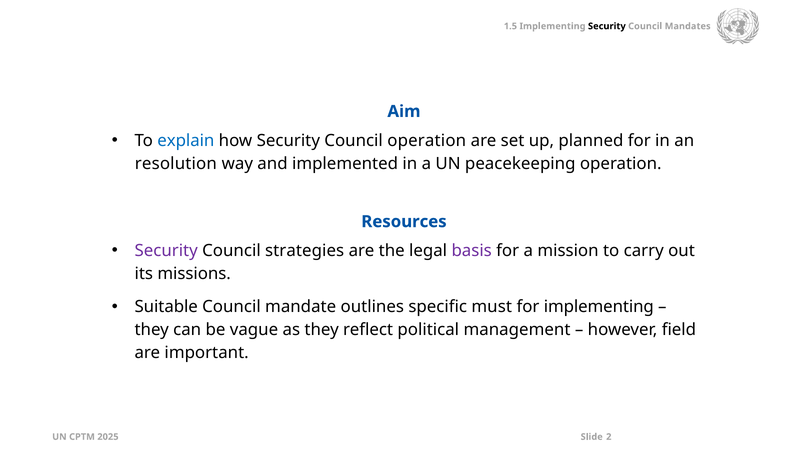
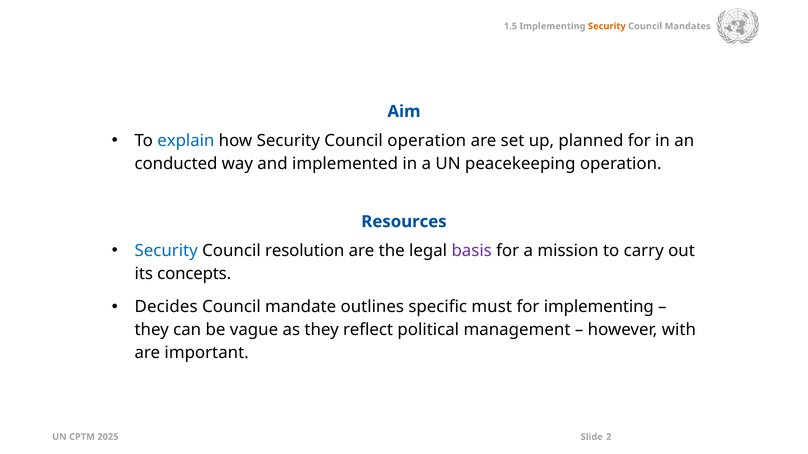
Security at (607, 26) colour: black -> orange
resolution: resolution -> conducted
Security at (166, 251) colour: purple -> blue
strategies: strategies -> resolution
missions: missions -> concepts
Suitable: Suitable -> Decides
field: field -> with
